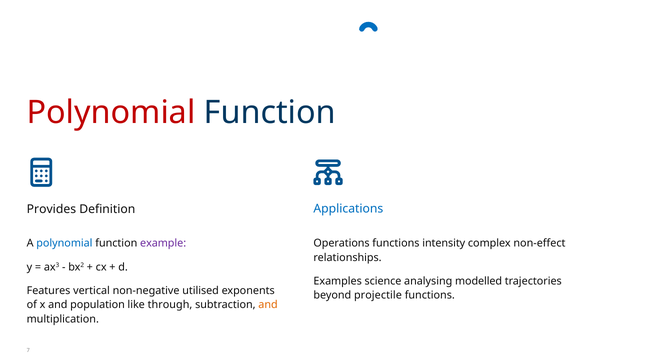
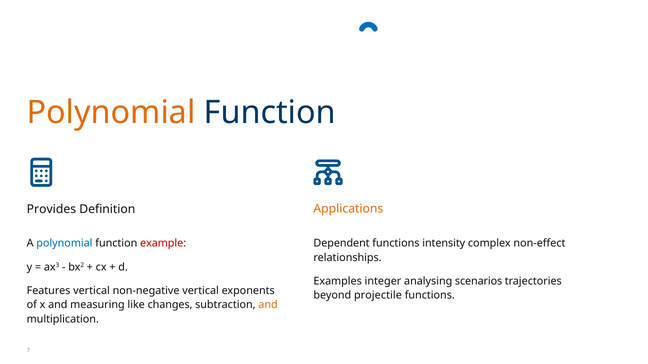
Polynomial at (111, 113) colour: red -> orange
Applications colour: blue -> orange
Operations: Operations -> Dependent
example colour: purple -> red
science: science -> integer
modelled: modelled -> scenarios
non-negative utilised: utilised -> vertical
population: population -> measuring
through: through -> changes
